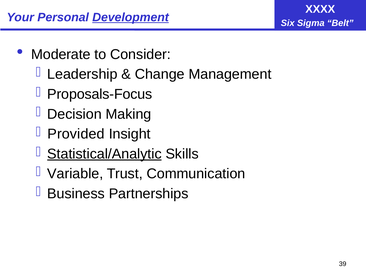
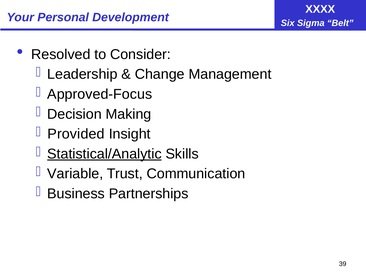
Development underline: present -> none
Moderate: Moderate -> Resolved
Proposals-Focus: Proposals-Focus -> Approved-Focus
